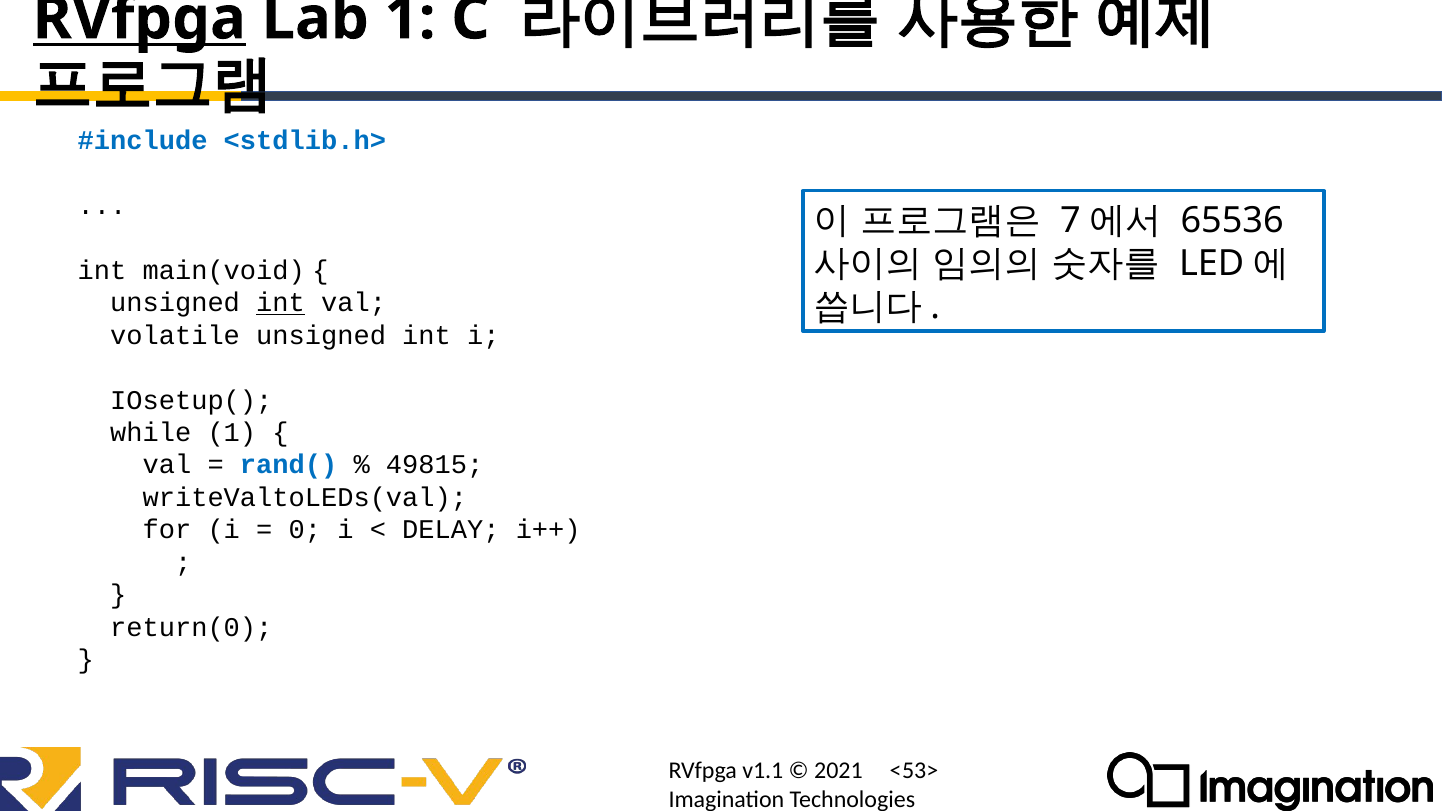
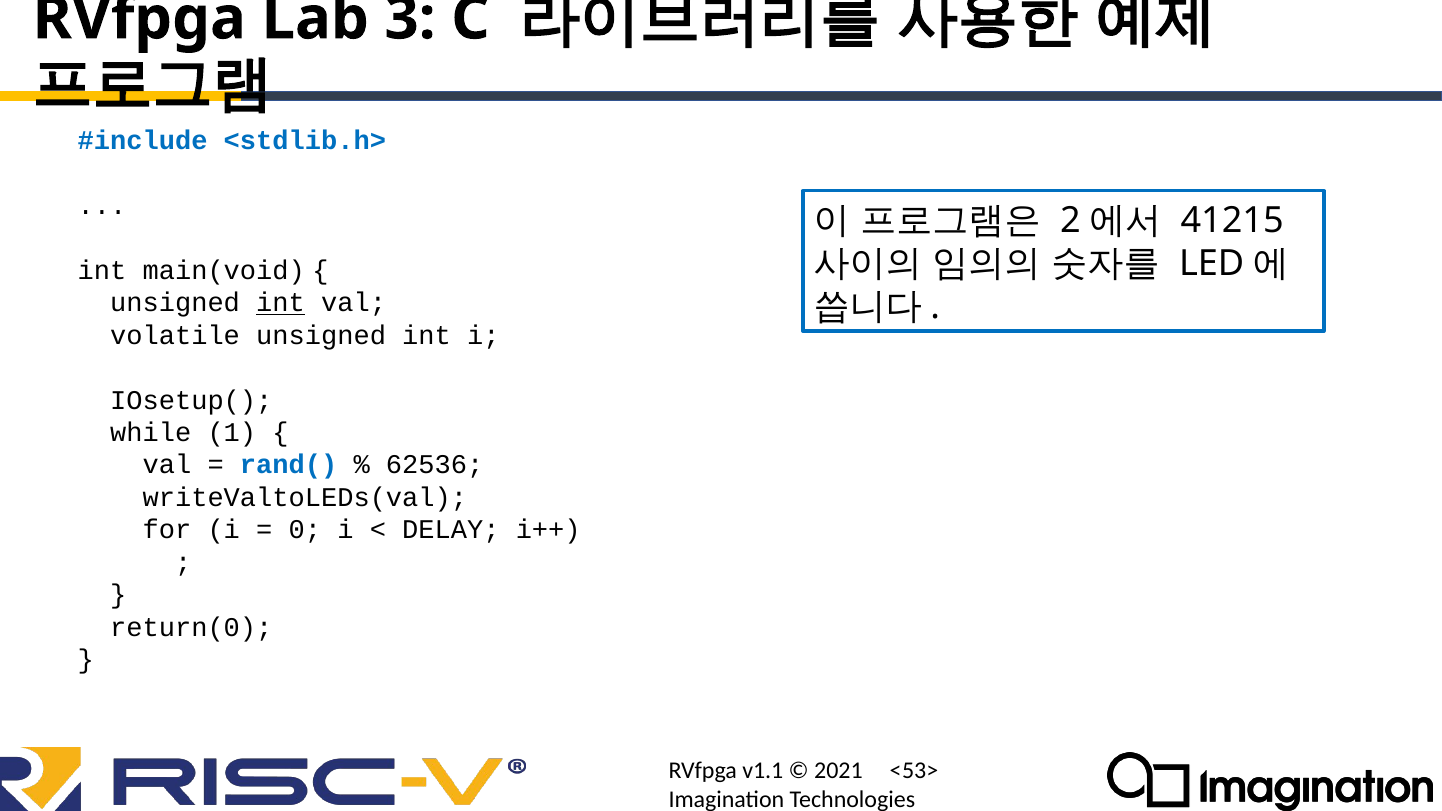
RVfpga at (139, 19) underline: present -> none
Lab 1: 1 -> 3
7: 7 -> 2
65536: 65536 -> 41215
49815: 49815 -> 62536
